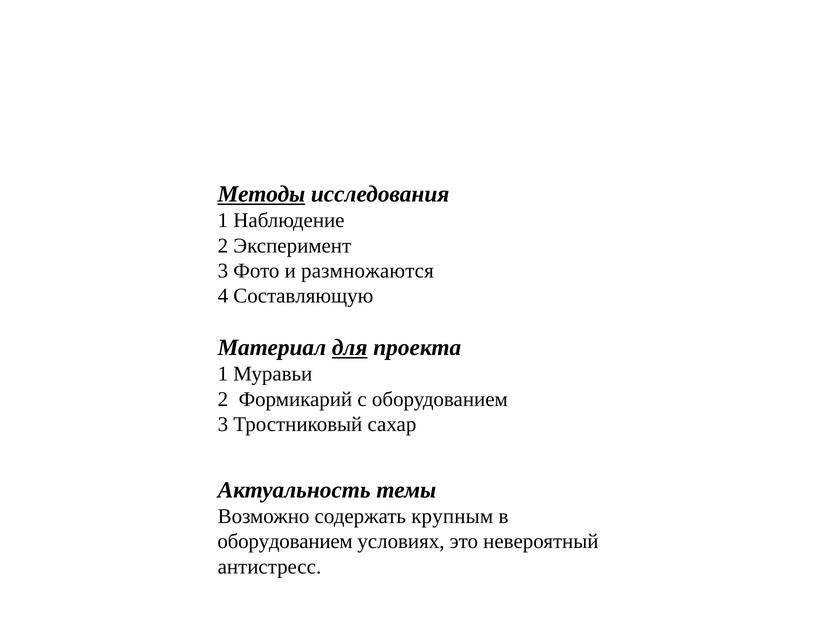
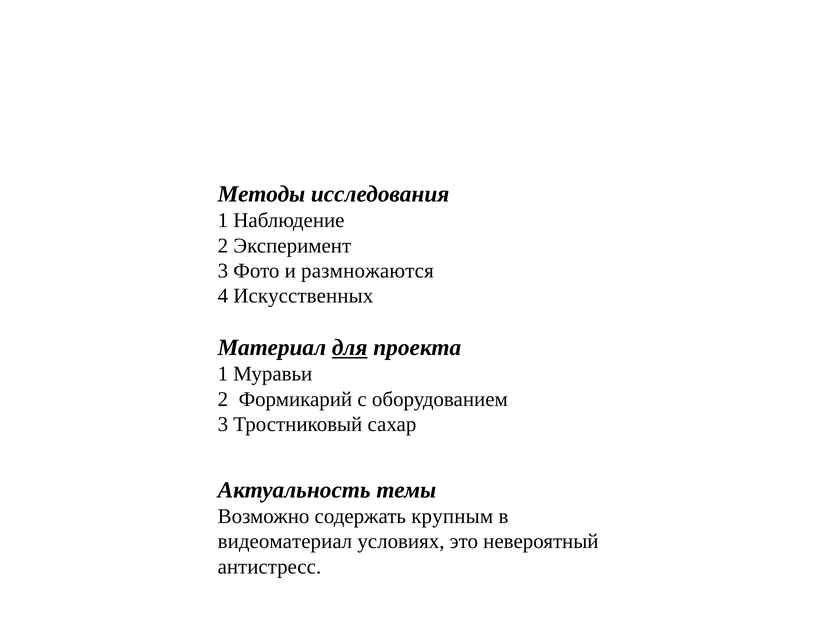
Методы underline: present -> none
Составляющую: Составляющую -> Искусственных
оборудованием at (285, 542): оборудованием -> видеоматериал
